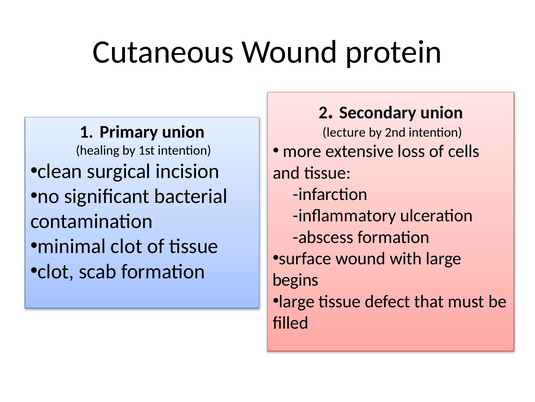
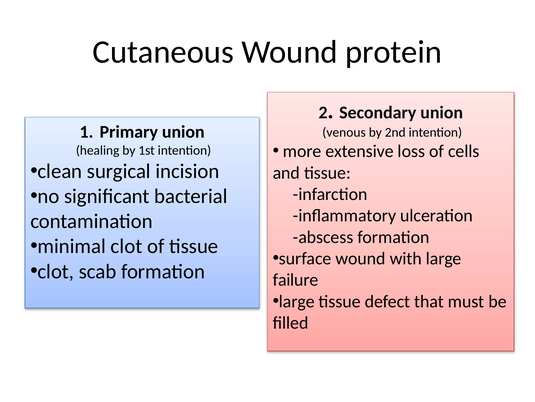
lecture: lecture -> venous
begins: begins -> failure
